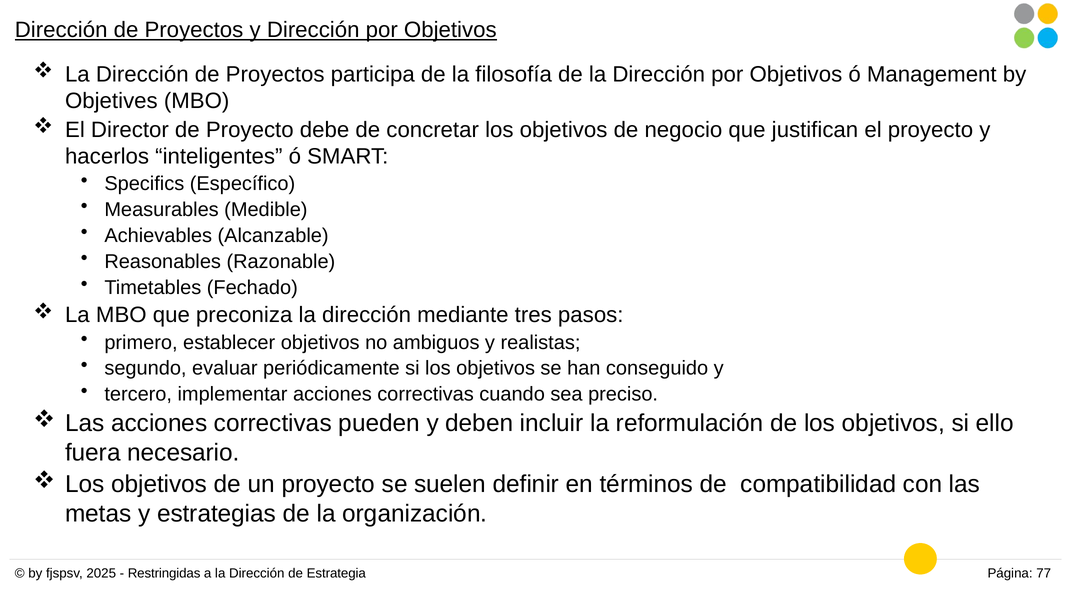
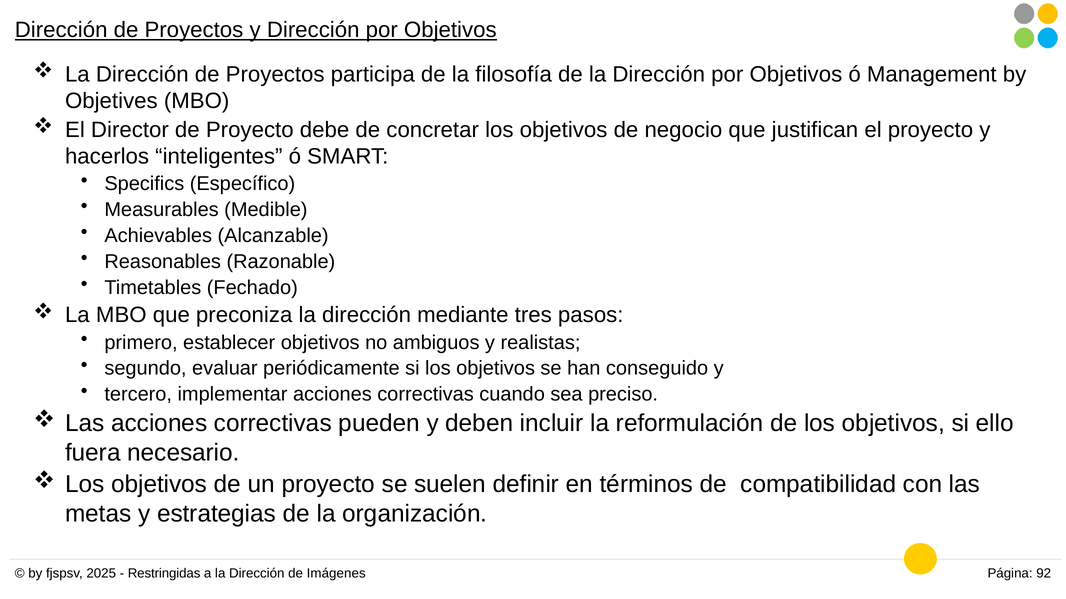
Estrategia: Estrategia -> Imágenes
77: 77 -> 92
